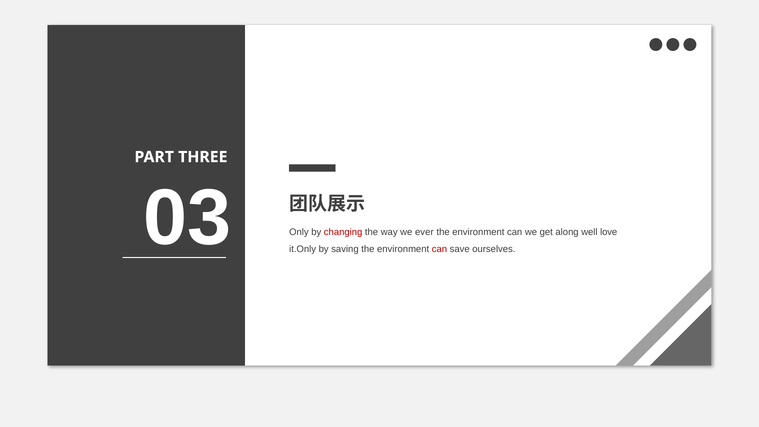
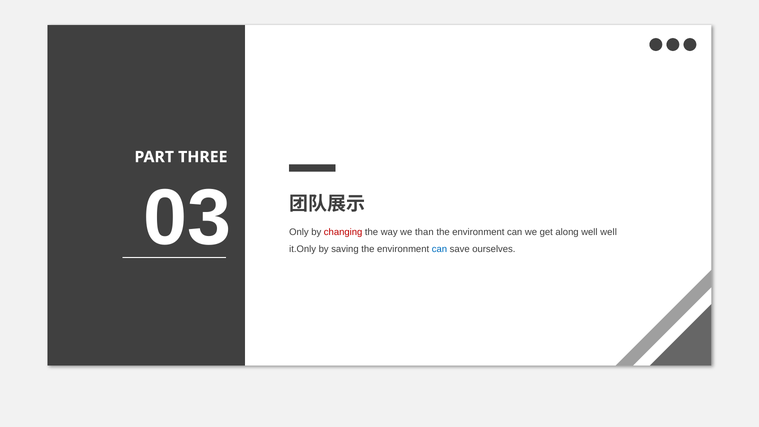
ever: ever -> than
well love: love -> well
can at (439, 249) colour: red -> blue
